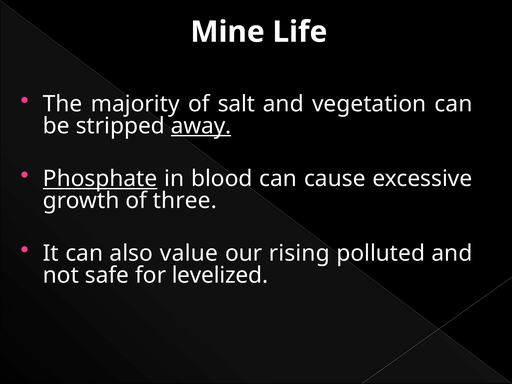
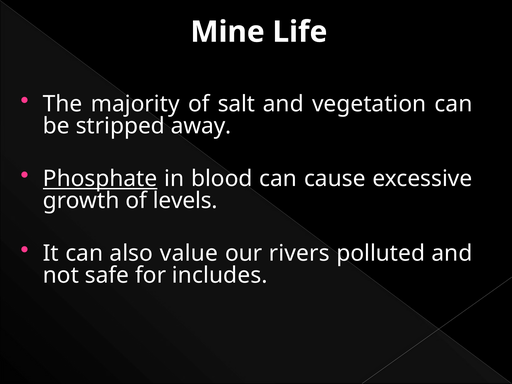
away underline: present -> none
three: three -> levels
rising: rising -> rivers
levelized: levelized -> includes
